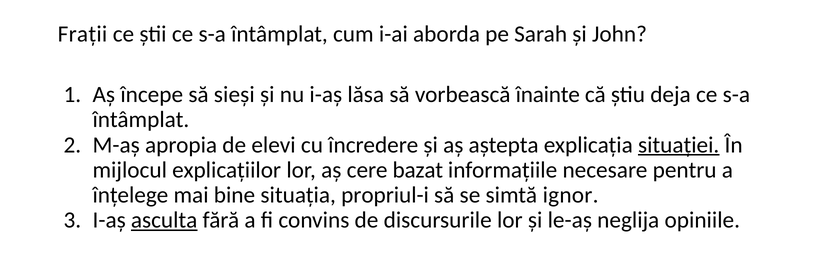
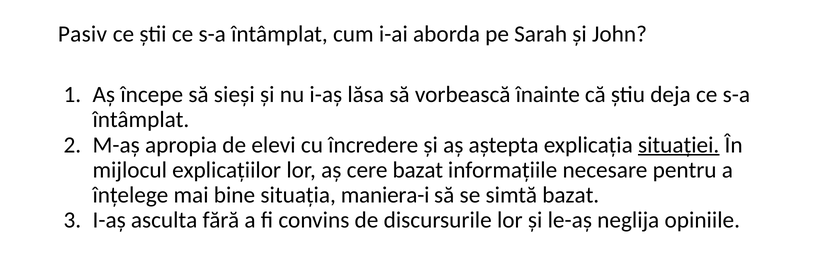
Frații: Frații -> Pasiv
propriul-i: propriul-i -> maniera-i
simtă ignor: ignor -> bazat
asculta underline: present -> none
